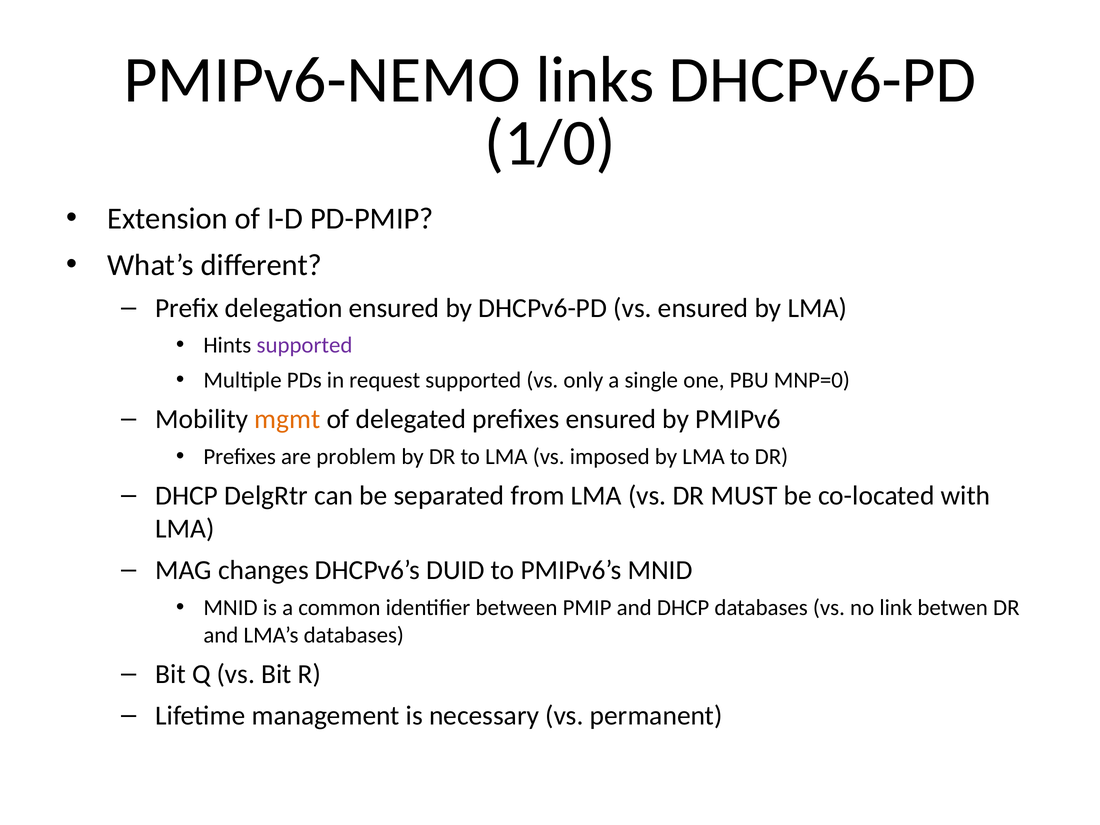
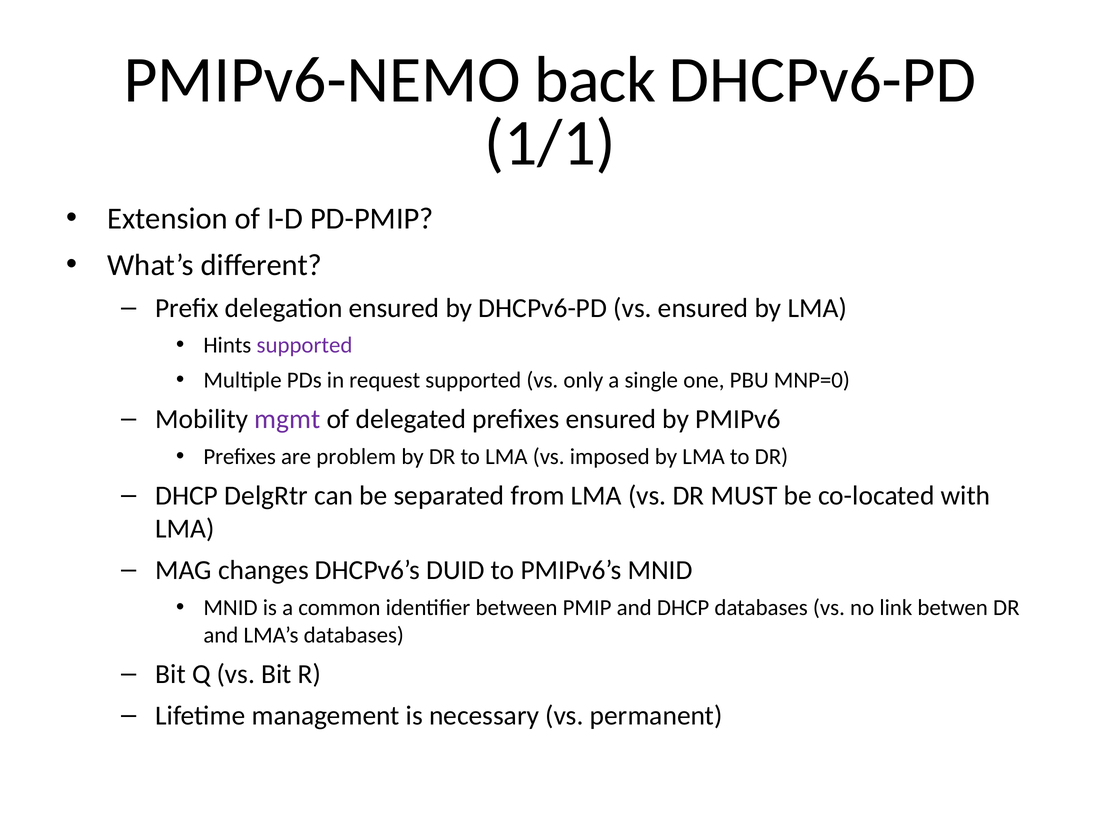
links: links -> back
1/0: 1/0 -> 1/1
mgmt colour: orange -> purple
